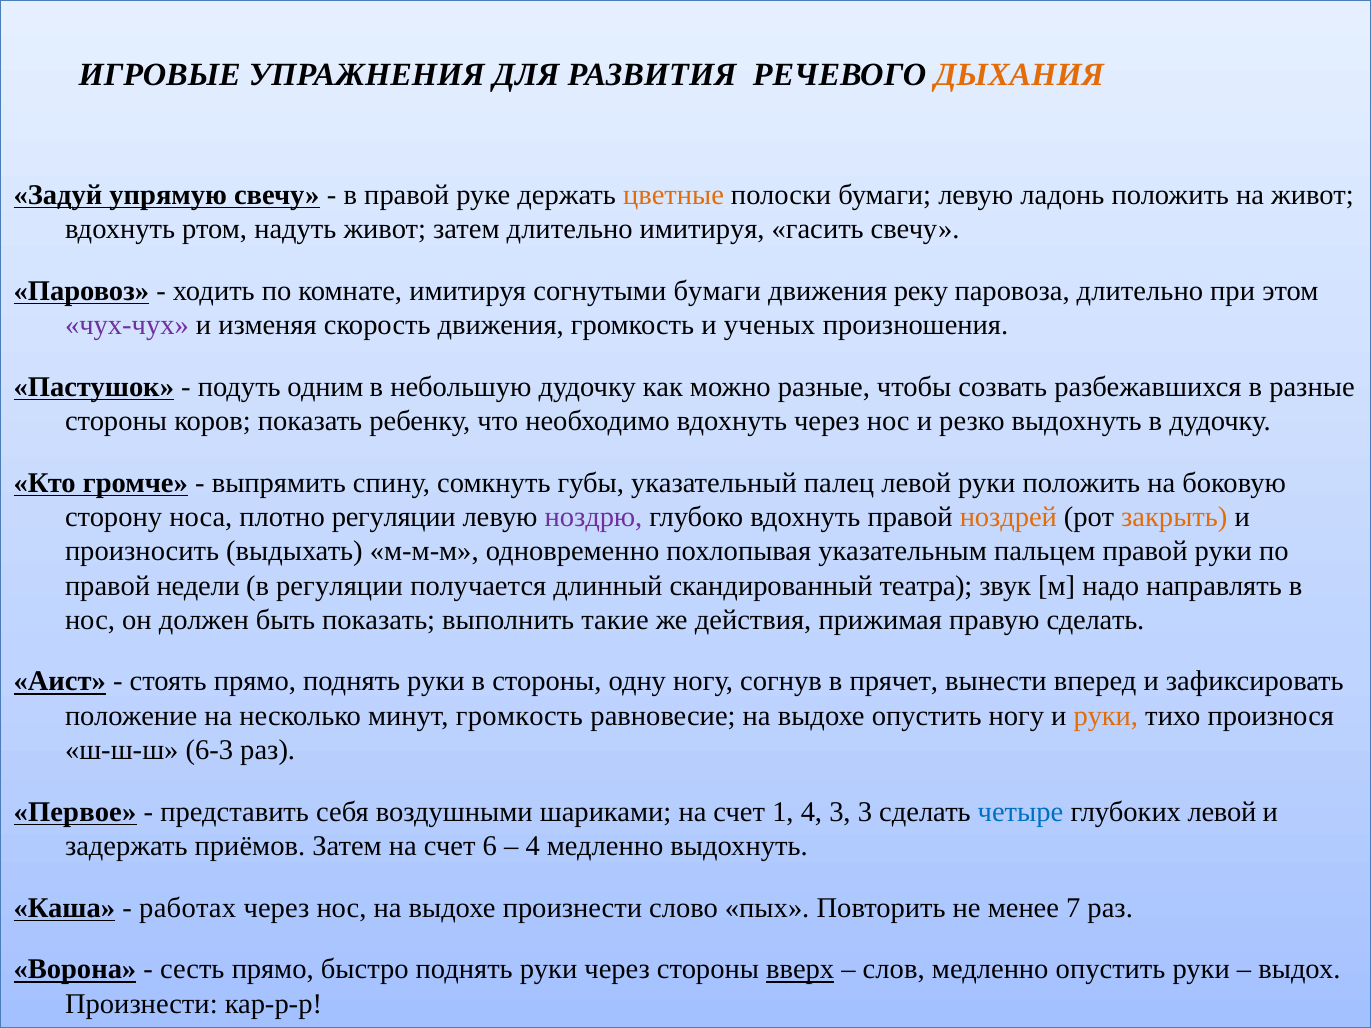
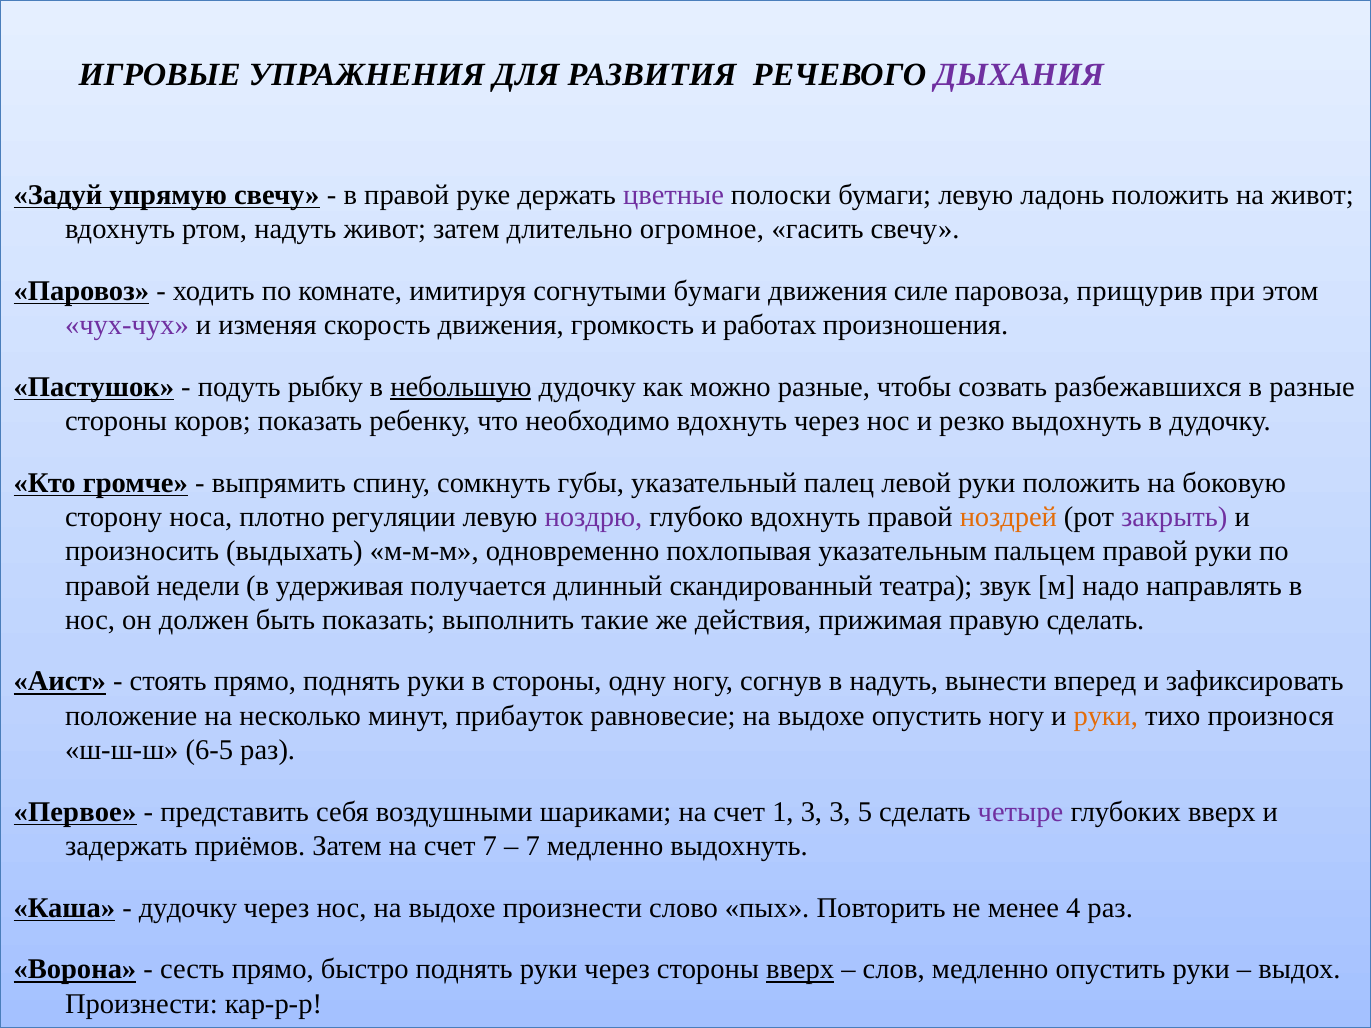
ДЫХАНИЯ colour: orange -> purple
цветные colour: orange -> purple
длительно имитируя: имитируя -> огромное
реку: реку -> силе
паровоза длительно: длительно -> прищурив
ученых: ученых -> работах
одним: одним -> рыбку
небольшую underline: none -> present
закрыть colour: orange -> purple
в регуляции: регуляции -> удерживая
в прячет: прячет -> надуть
минут громкость: громкость -> прибауток
6-3: 6-3 -> 6-5
1 4: 4 -> 3
3 3: 3 -> 5
четыре colour: blue -> purple
глубоких левой: левой -> вверх
счет 6: 6 -> 7
4 at (533, 846): 4 -> 7
работах at (188, 908): работах -> дудочку
7: 7 -> 4
